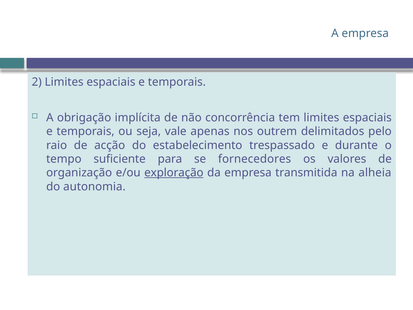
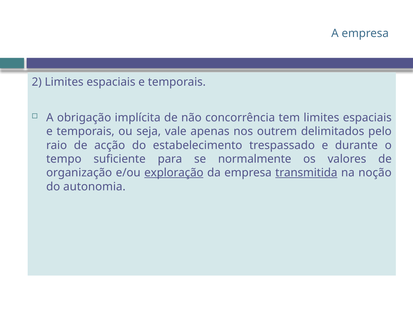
fornecedores: fornecedores -> normalmente
transmitida underline: none -> present
alheia: alheia -> noção
